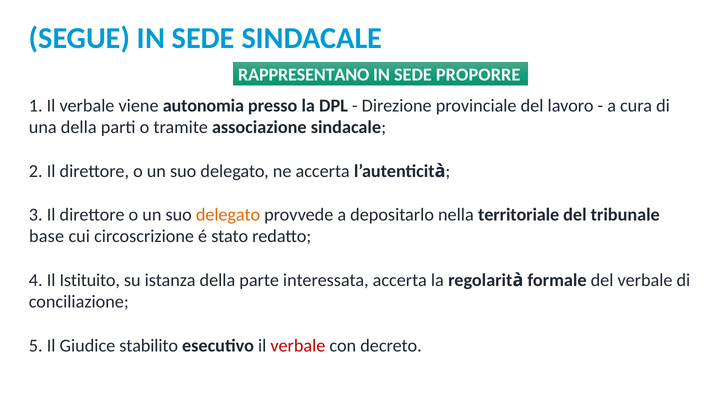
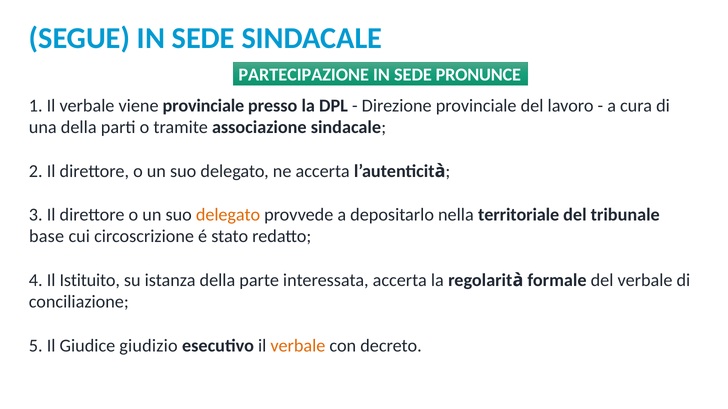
RAPPRESENTANO: RAPPRESENTANO -> PARTECIPAZIONE
PROPORRE: PROPORRE -> PRONUNCE
viene autonomia: autonomia -> provinciale
stabilito: stabilito -> giudizio
verbale at (298, 346) colour: red -> orange
